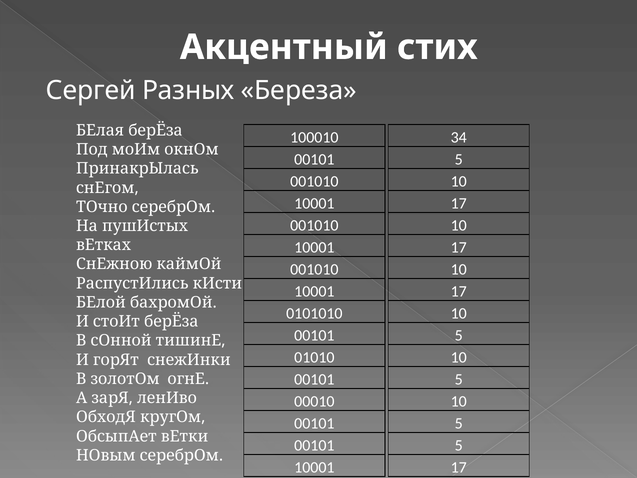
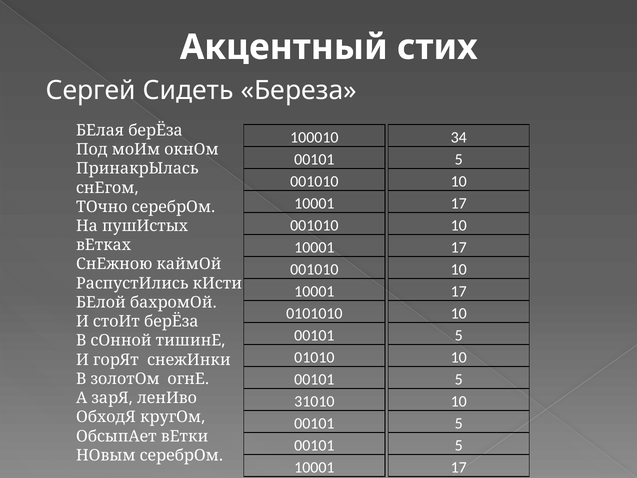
Разных: Разных -> Сидеть
00010: 00010 -> 31010
